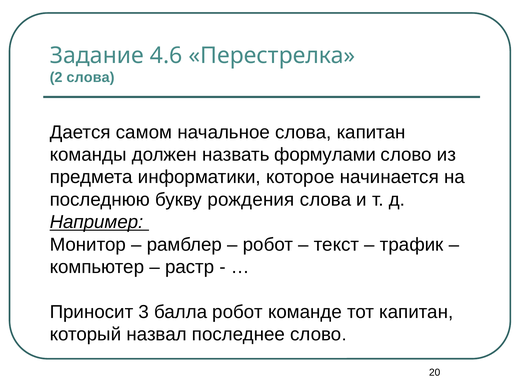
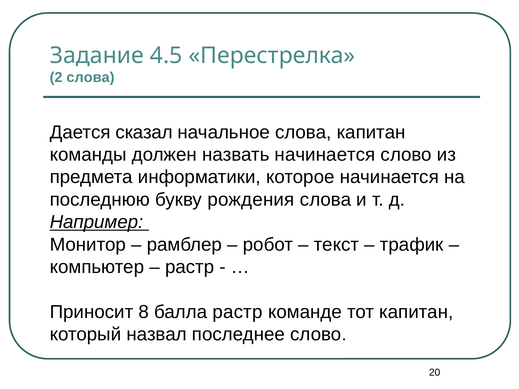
4.6: 4.6 -> 4.5
самом: самом -> сказал
назвать формулами: формулами -> начинается
3: 3 -> 8
балла робот: робот -> растр
